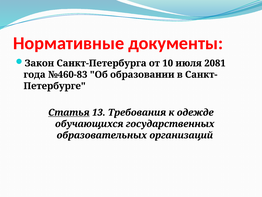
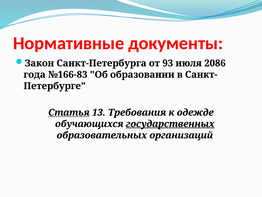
10: 10 -> 93
2081: 2081 -> 2086
№460-83: №460-83 -> №166-83
государственных underline: none -> present
